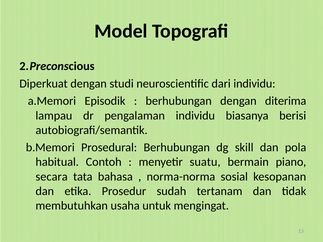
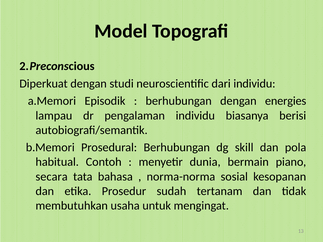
diterima: diterima -> energies
suatu: suatu -> dunia
